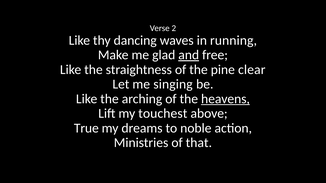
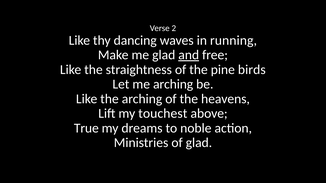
clear: clear -> birds
me singing: singing -> arching
heavens underline: present -> none
of that: that -> glad
